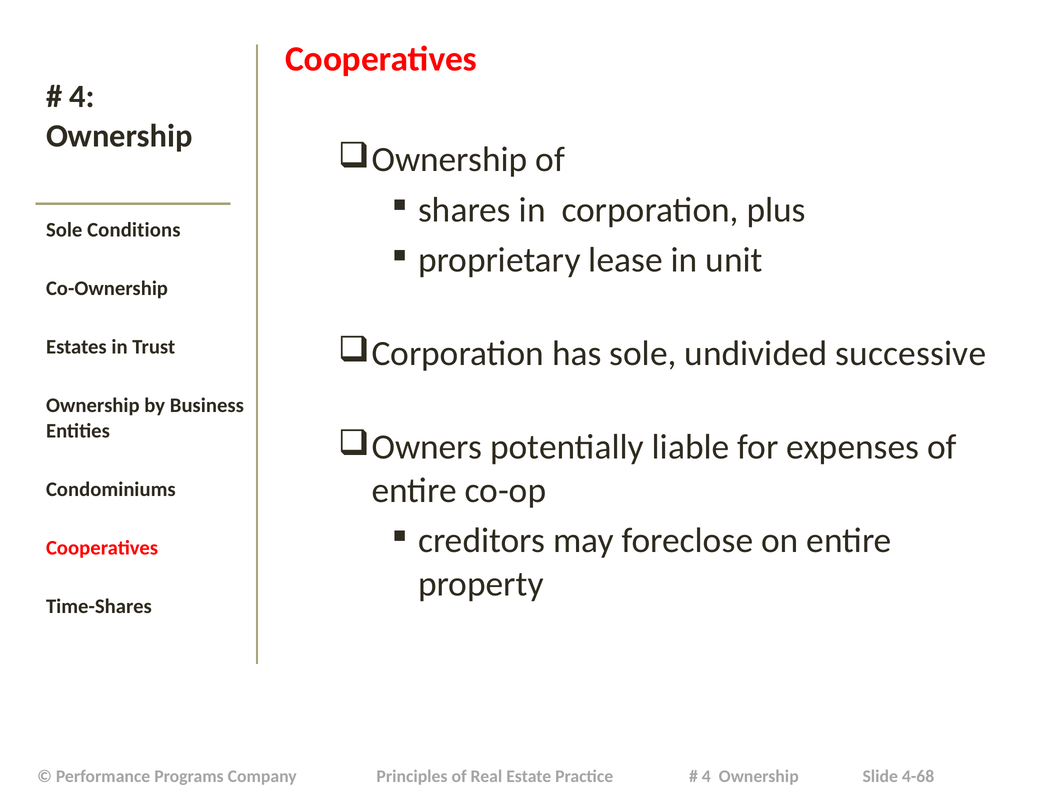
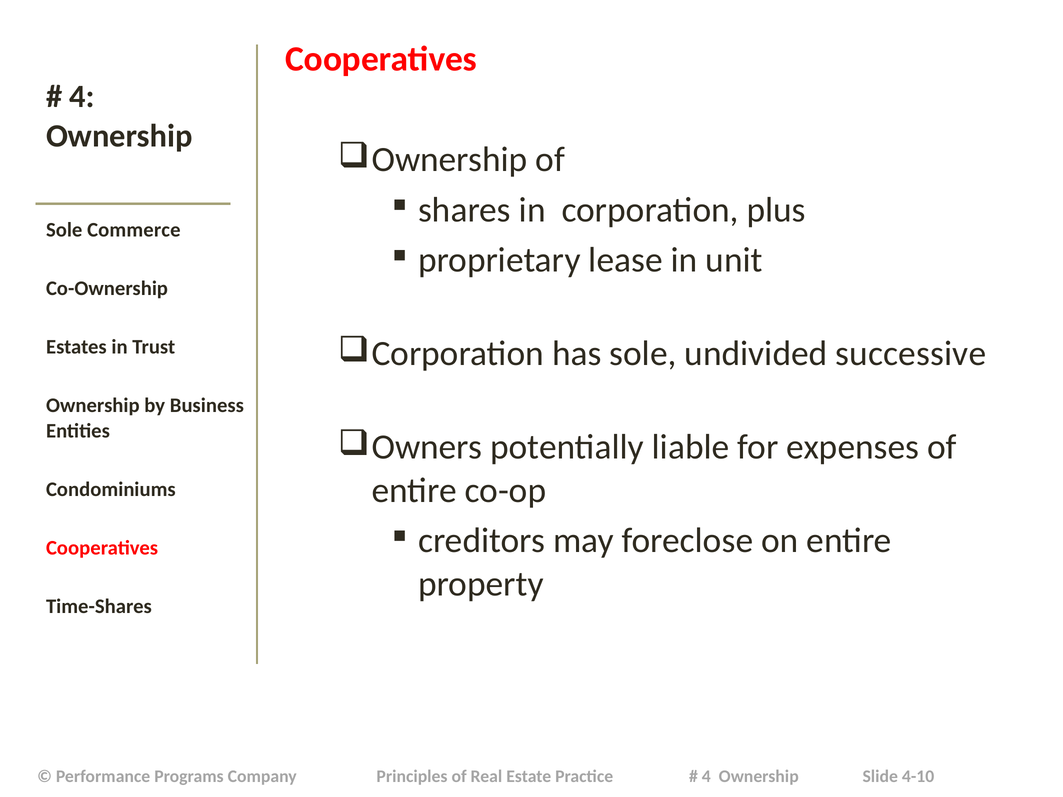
Conditions: Conditions -> Commerce
4-68: 4-68 -> 4-10
